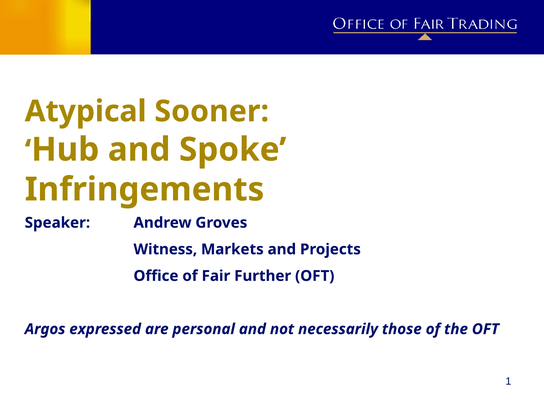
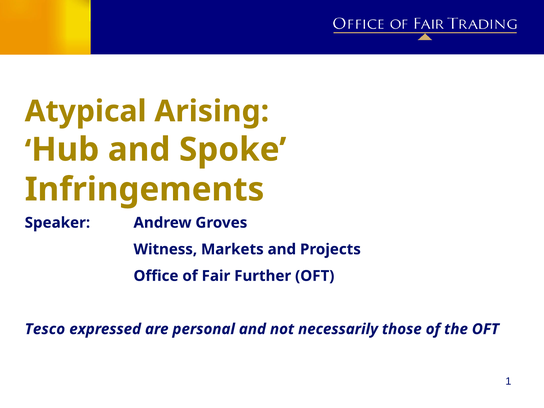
Sooner: Sooner -> Arising
Argos: Argos -> Tesco
